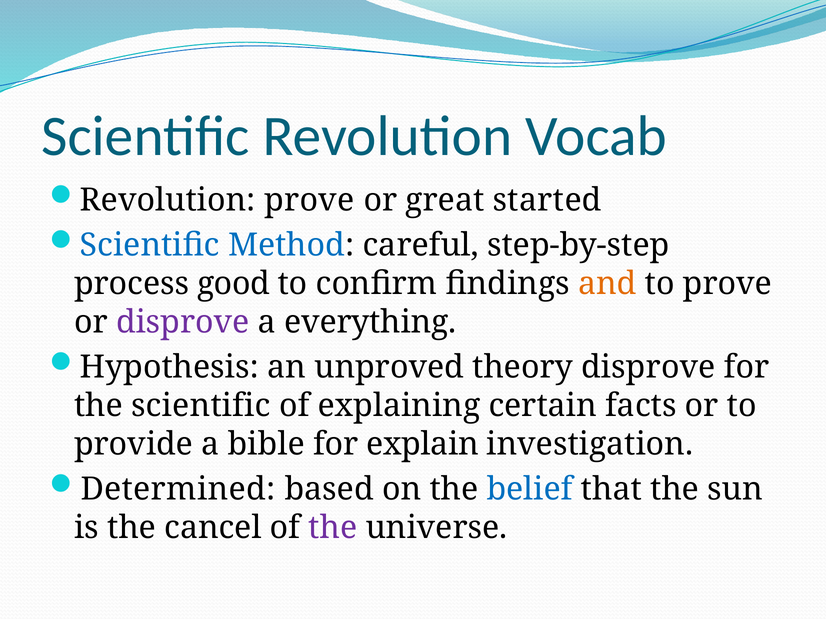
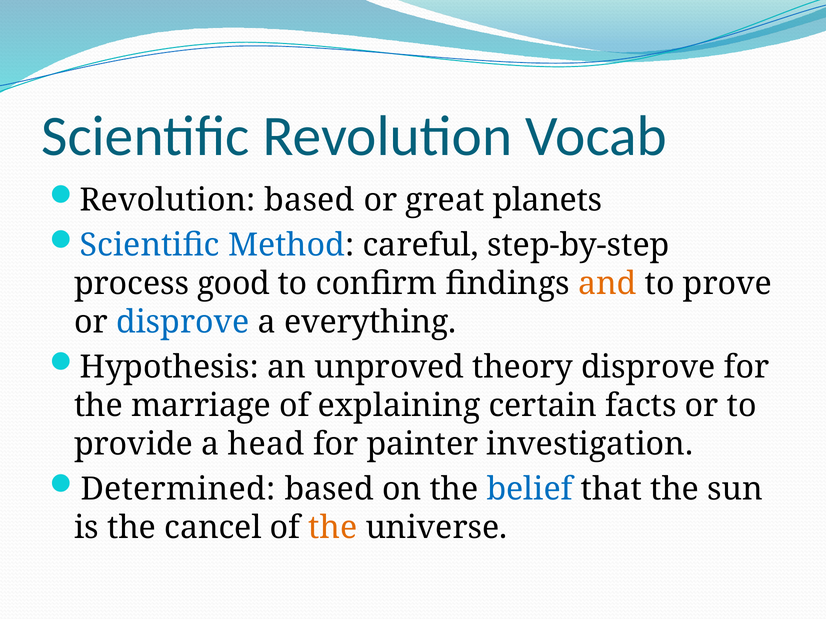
Revolution prove: prove -> based
started: started -> planets
disprove at (183, 323) colour: purple -> blue
the scientific: scientific -> marriage
bible: bible -> head
explain: explain -> painter
the at (333, 528) colour: purple -> orange
